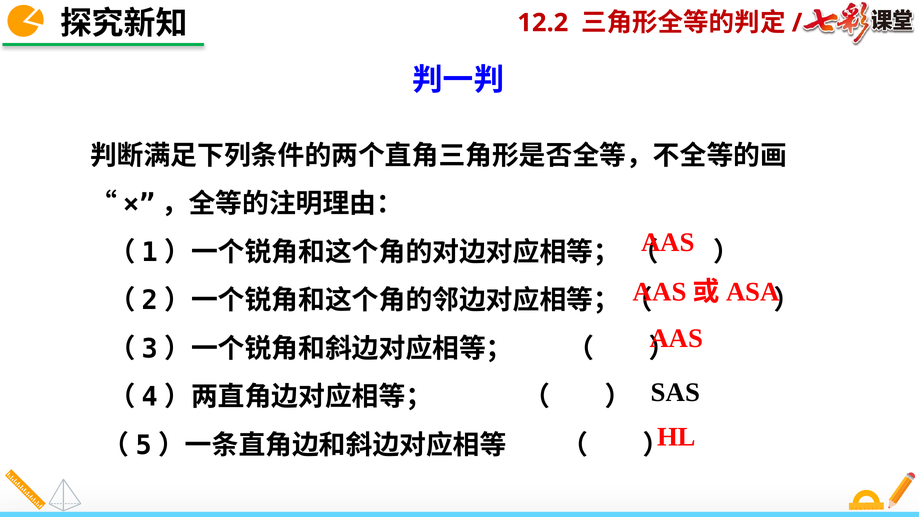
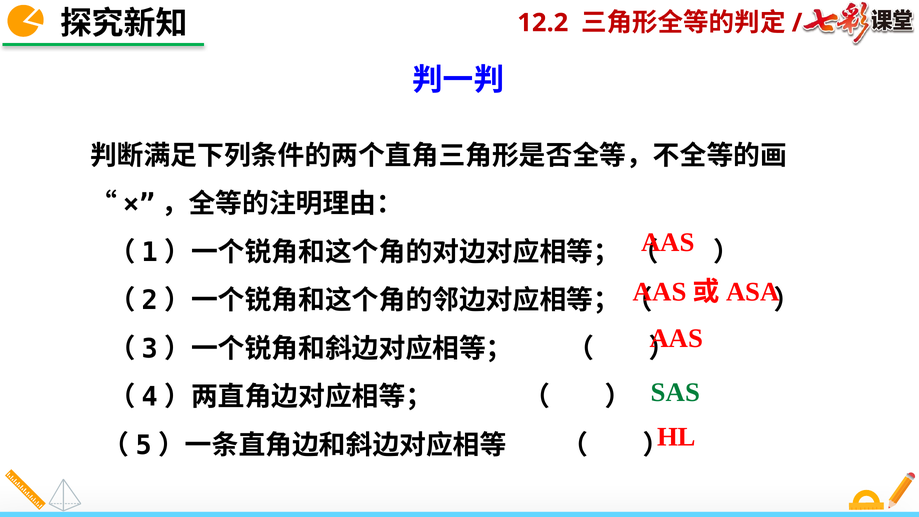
SAS colour: black -> green
